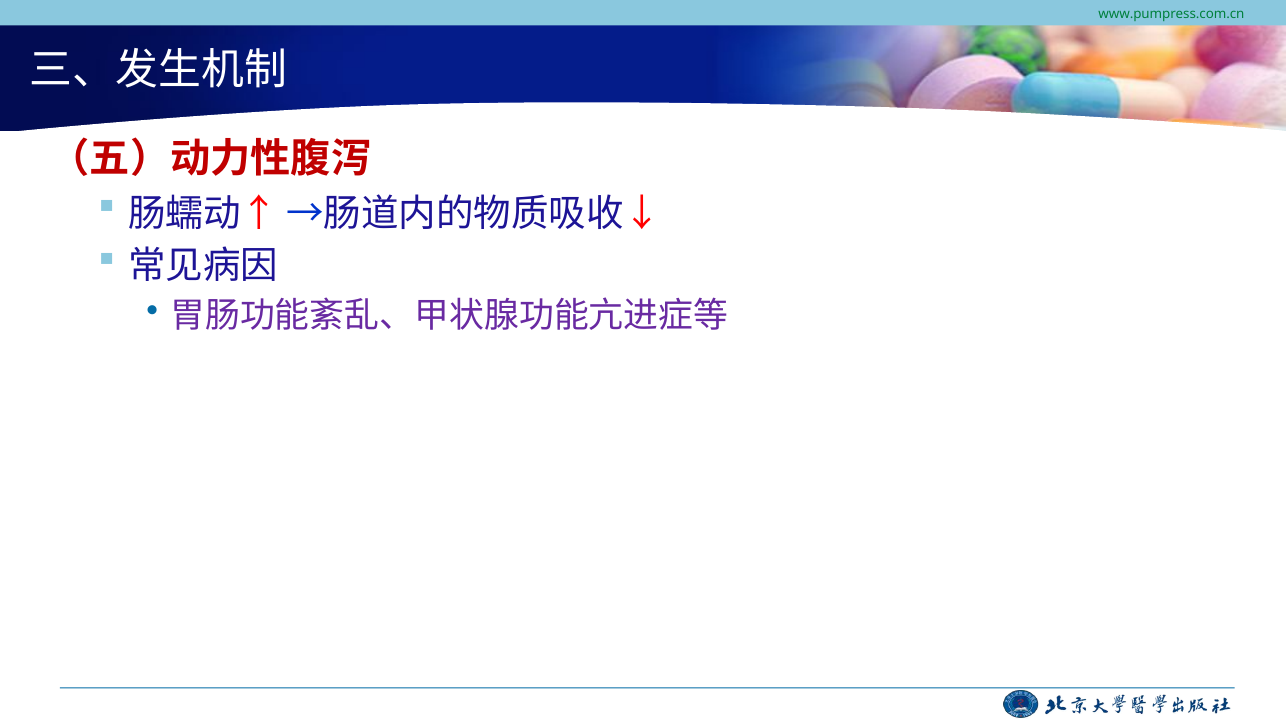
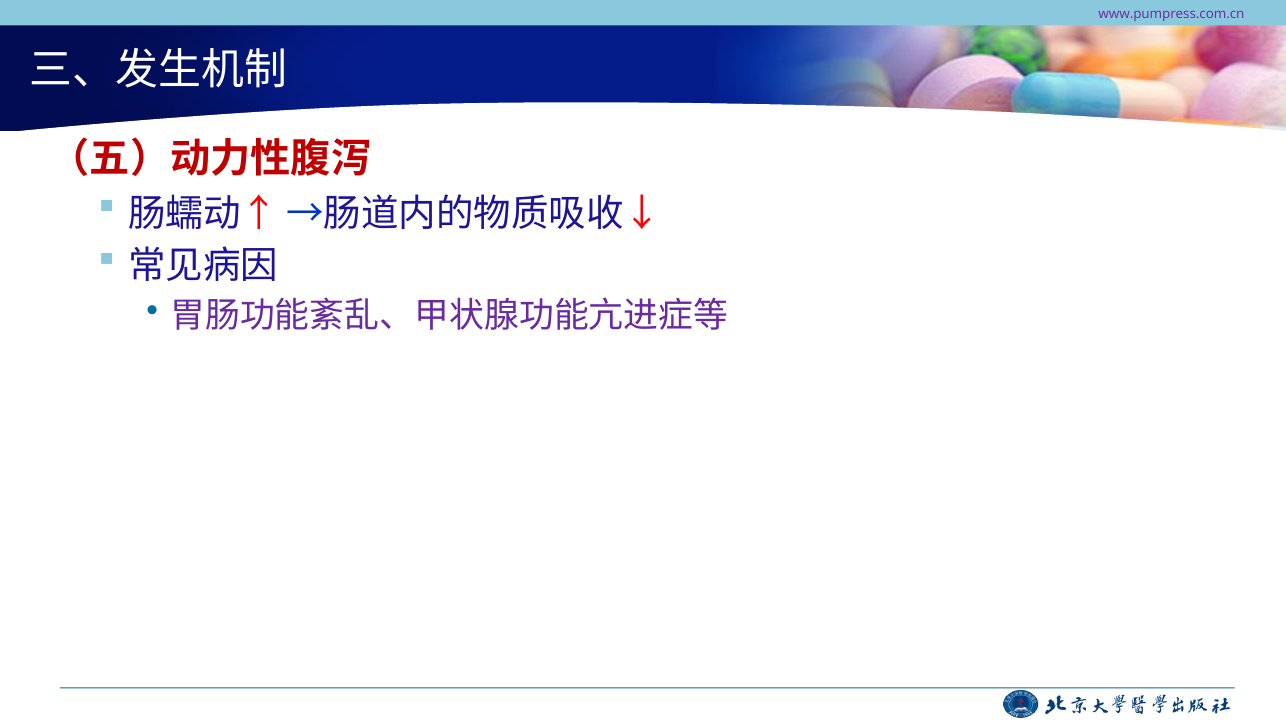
www.pumpress.com.cn colour: green -> purple
